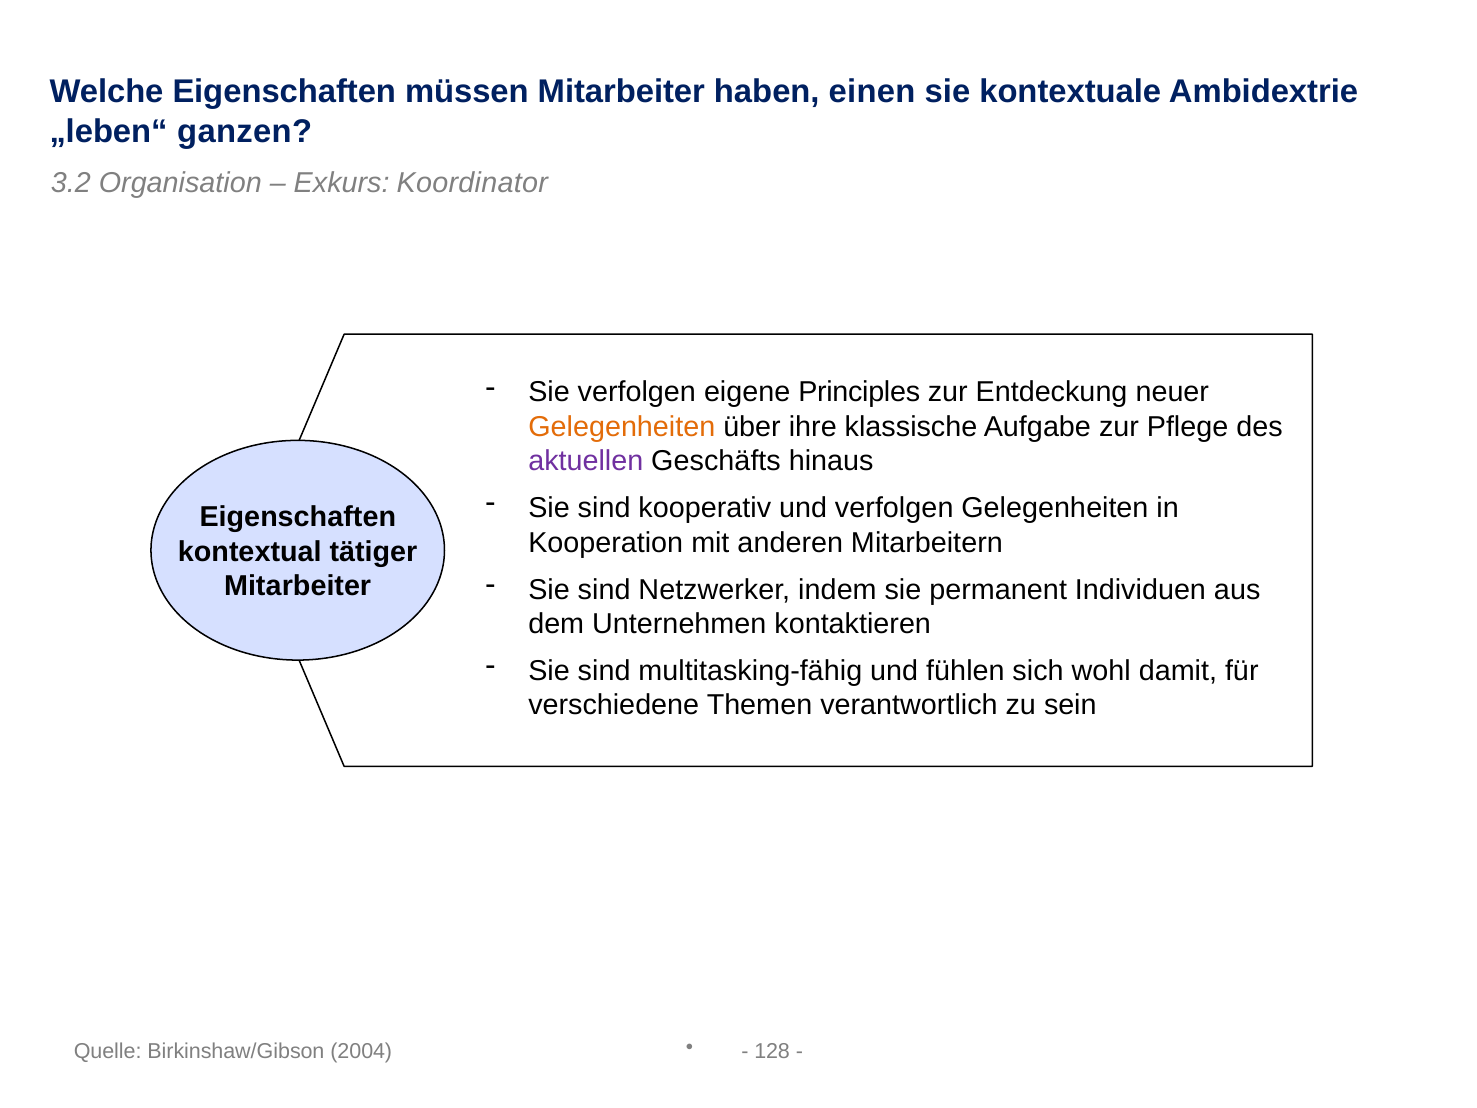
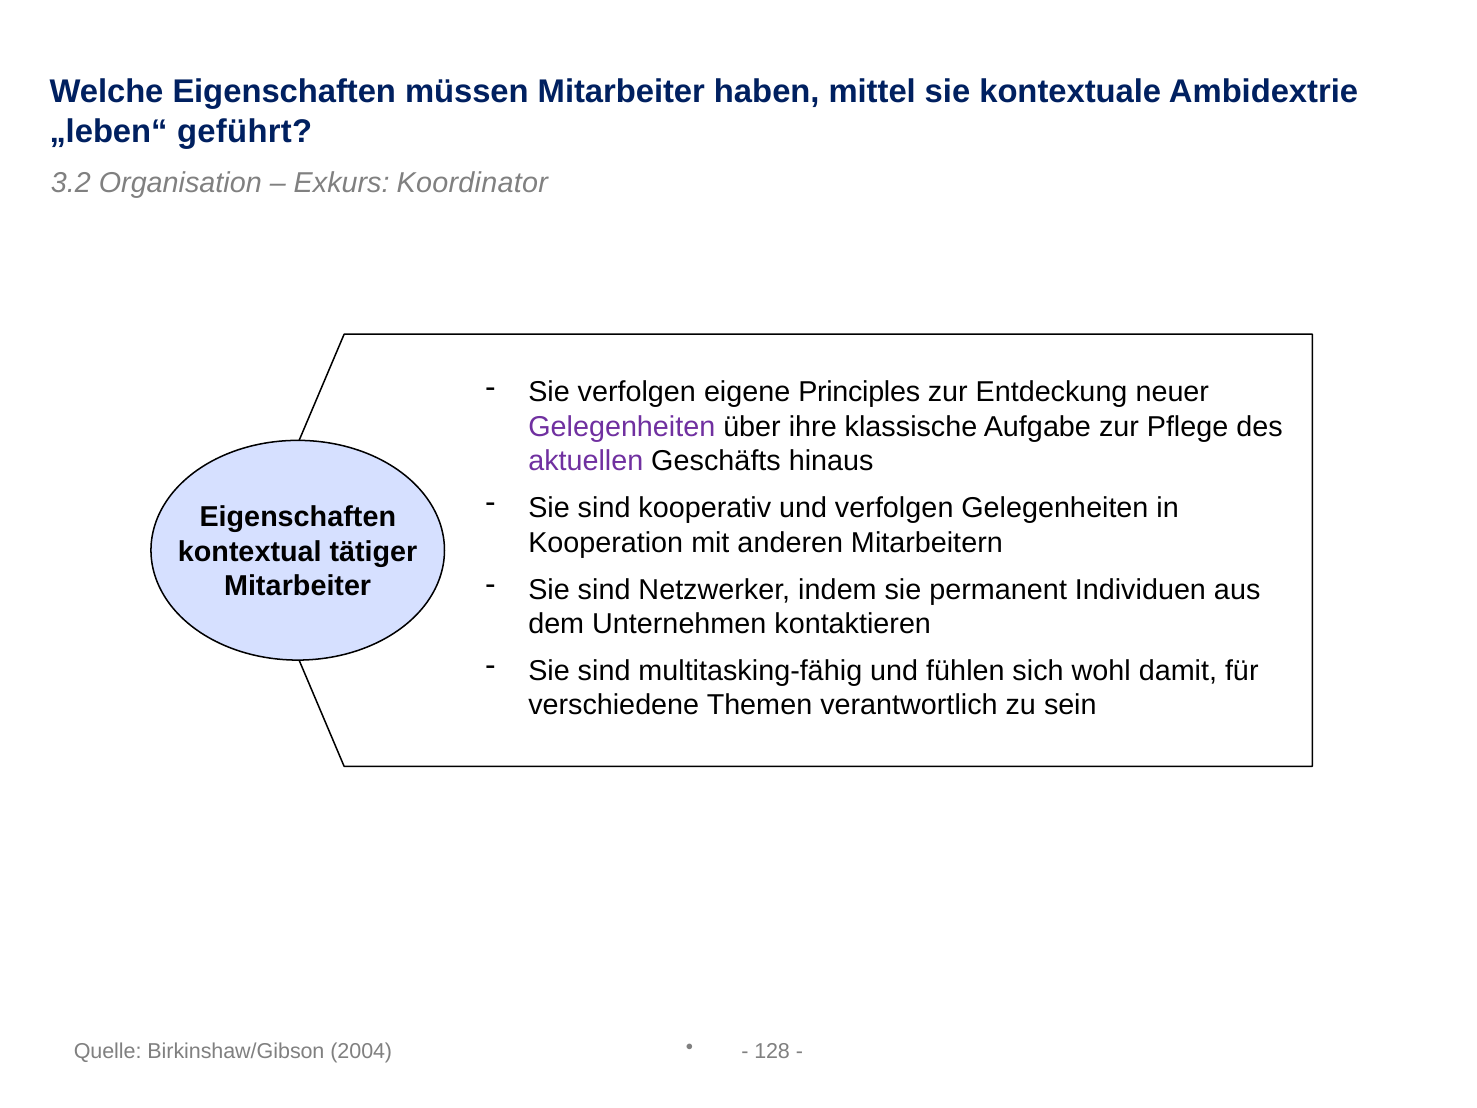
einen: einen -> mittel
ganzen: ganzen -> geführt
Gelegenheiten at (622, 427) colour: orange -> purple
